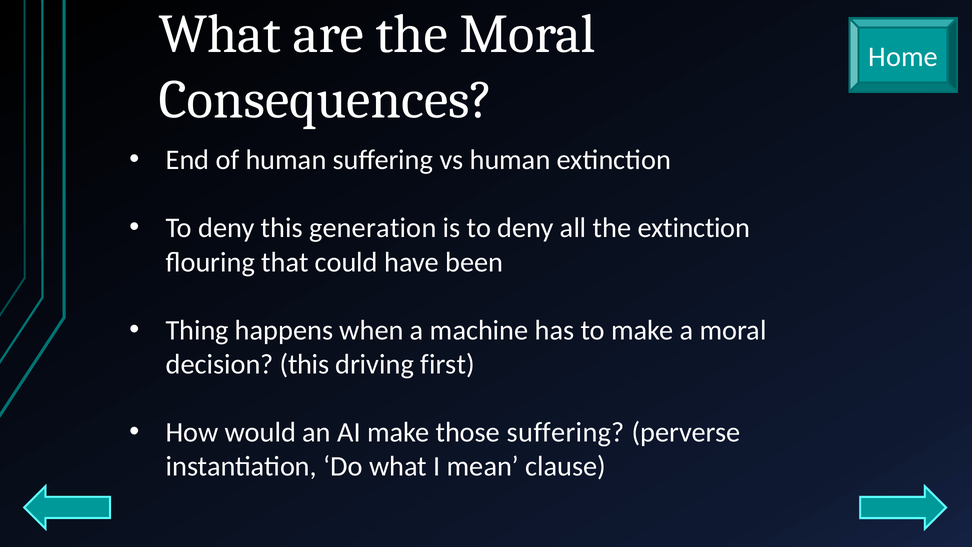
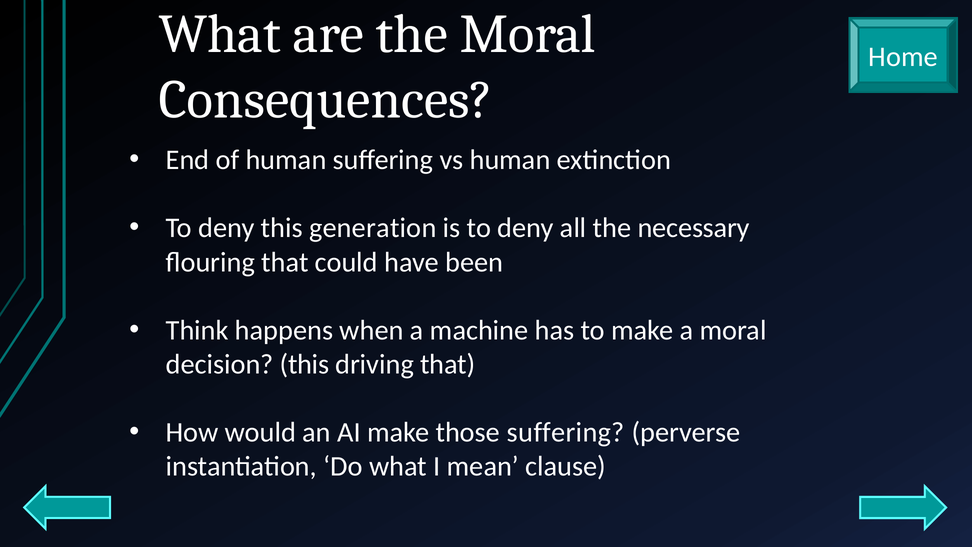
the extinction: extinction -> necessary
Thing: Thing -> Think
driving first: first -> that
